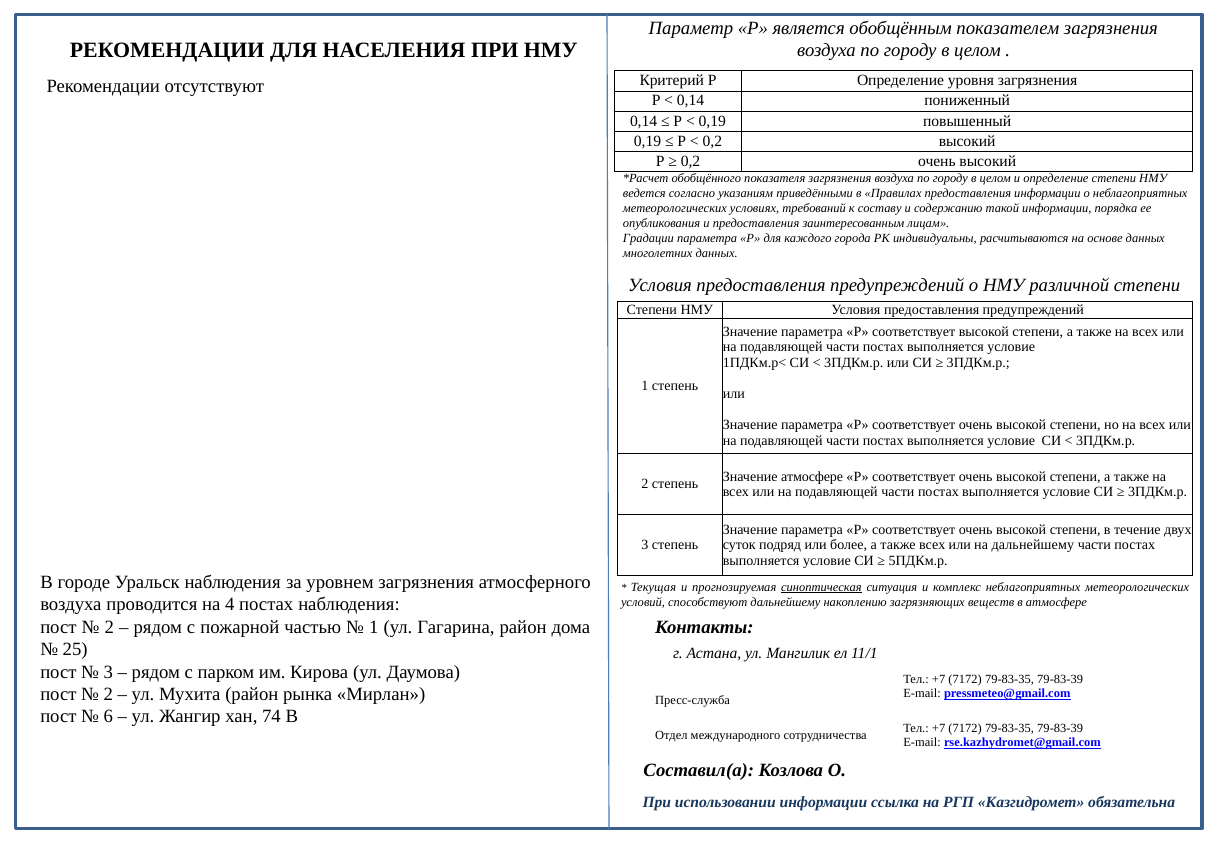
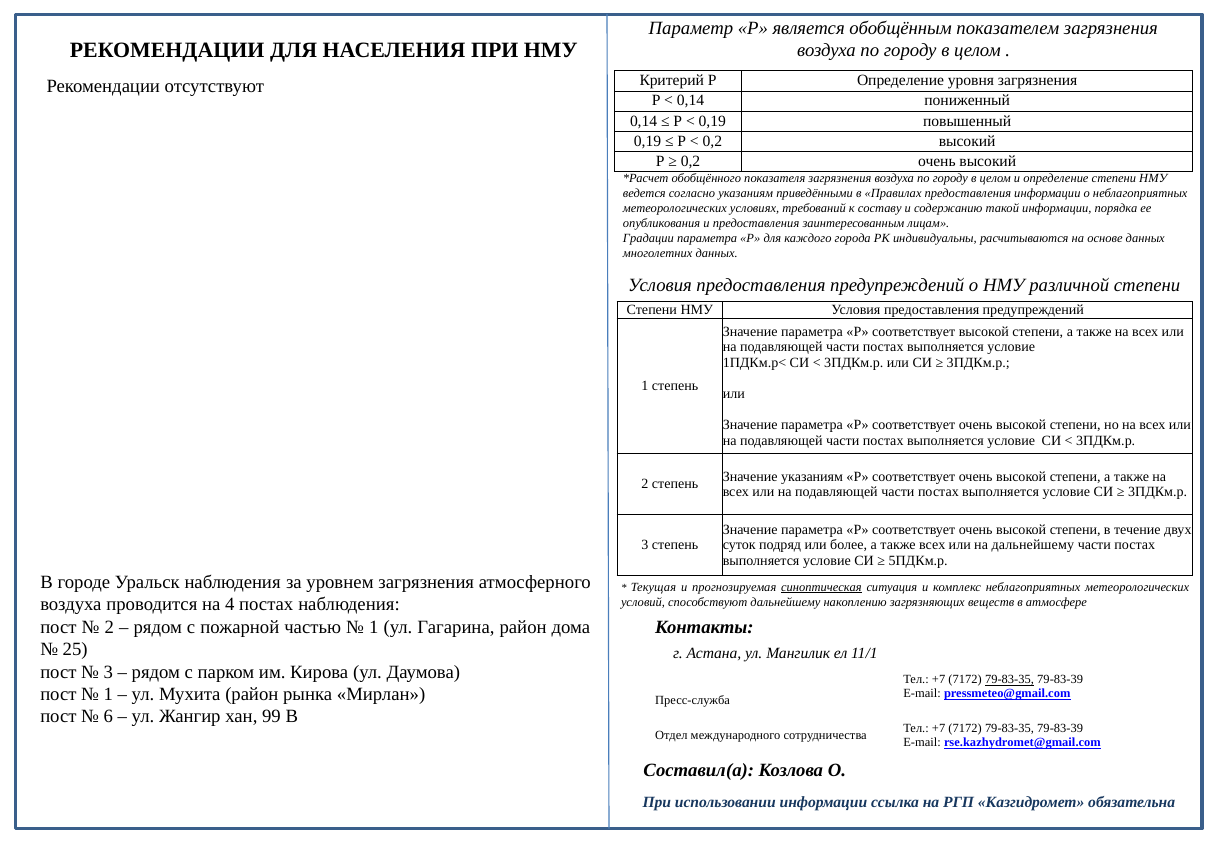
Значение атмосфере: атмосфере -> указаниям
79-83-35 at (1010, 680) underline: none -> present
2 at (108, 695): 2 -> 1
74: 74 -> 99
